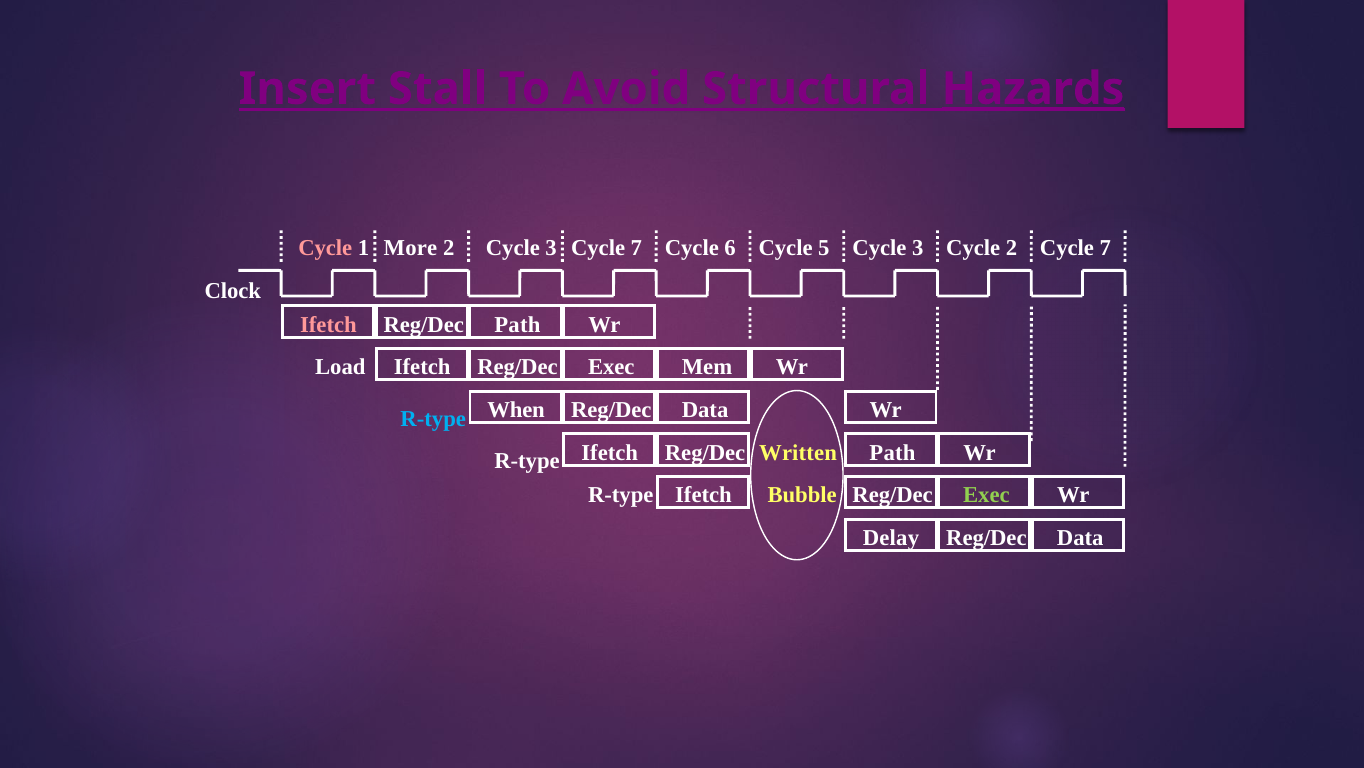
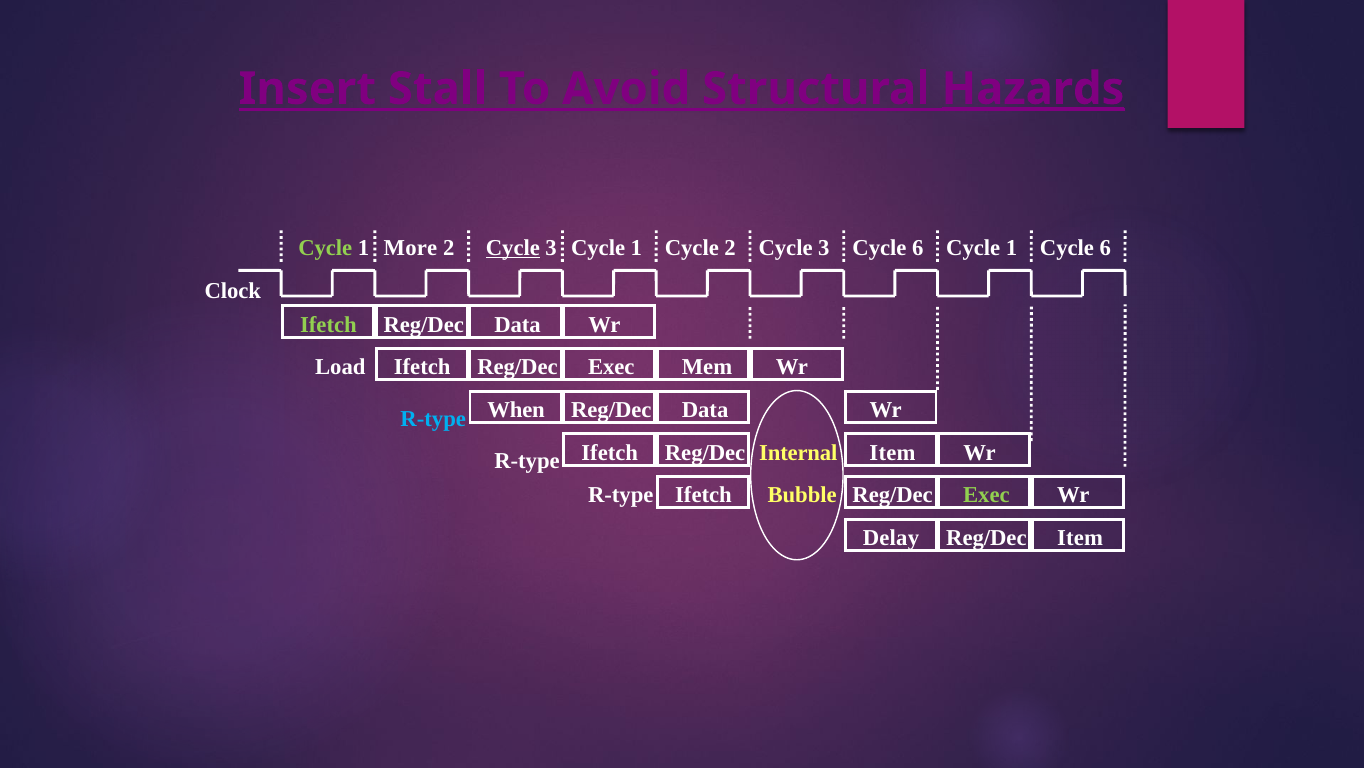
Cycle at (325, 248) colour: pink -> light green
Cycle at (513, 248) underline: none -> present
3 Cycle 7: 7 -> 1
Cycle 6: 6 -> 2
5 at (824, 248): 5 -> 3
3 at (918, 248): 3 -> 6
2 at (1011, 248): 2 -> 1
7 at (1105, 248): 7 -> 6
Ifetch at (328, 324) colour: pink -> light green
Path at (517, 324): Path -> Data
Path at (892, 452): Path -> Item
Written: Written -> Internal
Data at (1080, 538): Data -> Item
